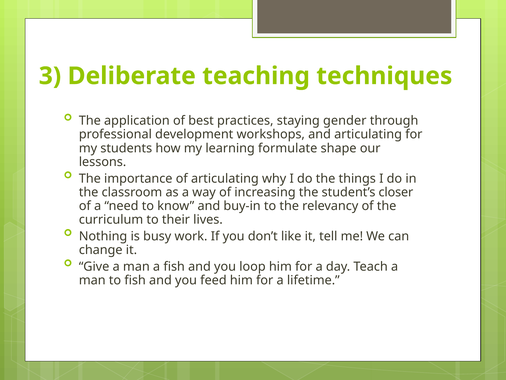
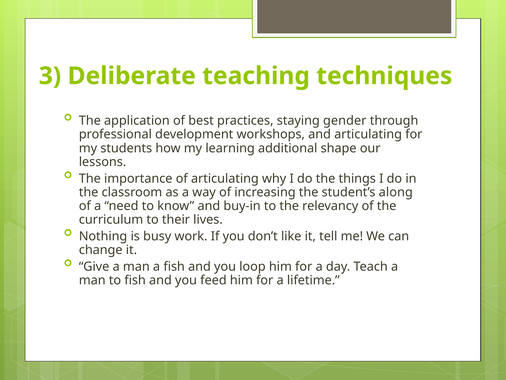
formulate: formulate -> additional
closer: closer -> along
